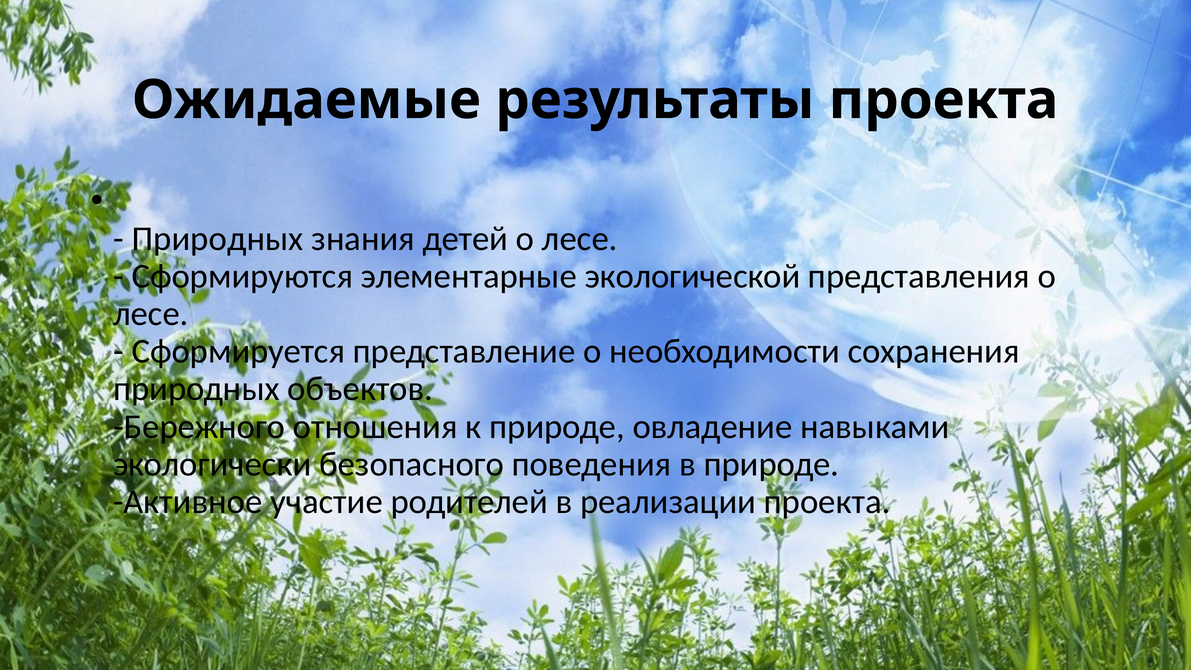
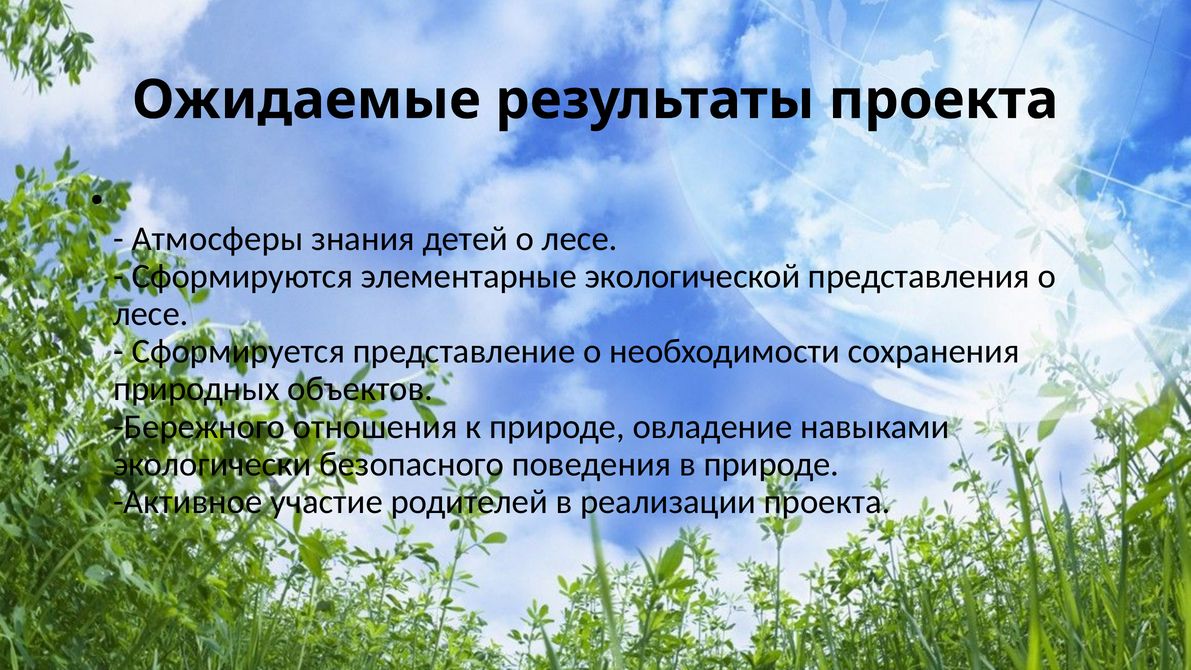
Природных at (218, 239): Природных -> Атмосферы
